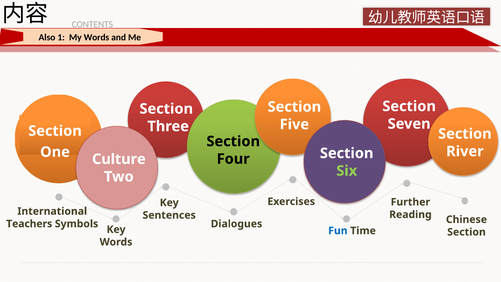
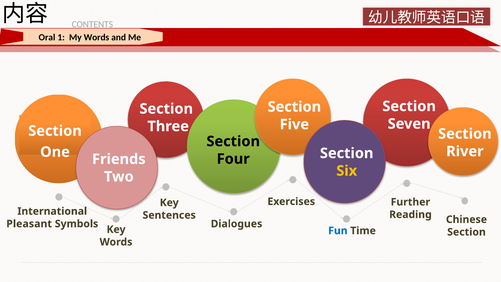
Also: Also -> Oral
Culture: Culture -> Friends
Six colour: light green -> yellow
Teachers: Teachers -> Pleasant
